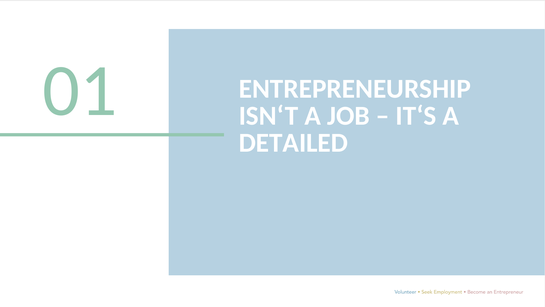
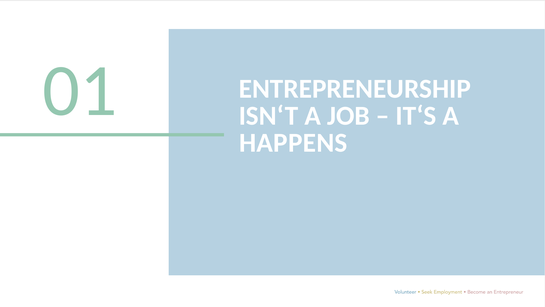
DETAILED: DETAILED -> HAPPENS
